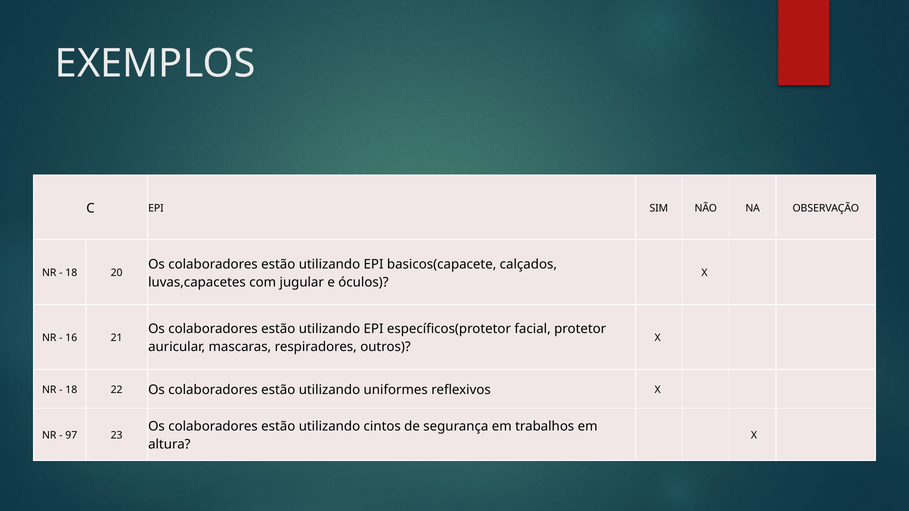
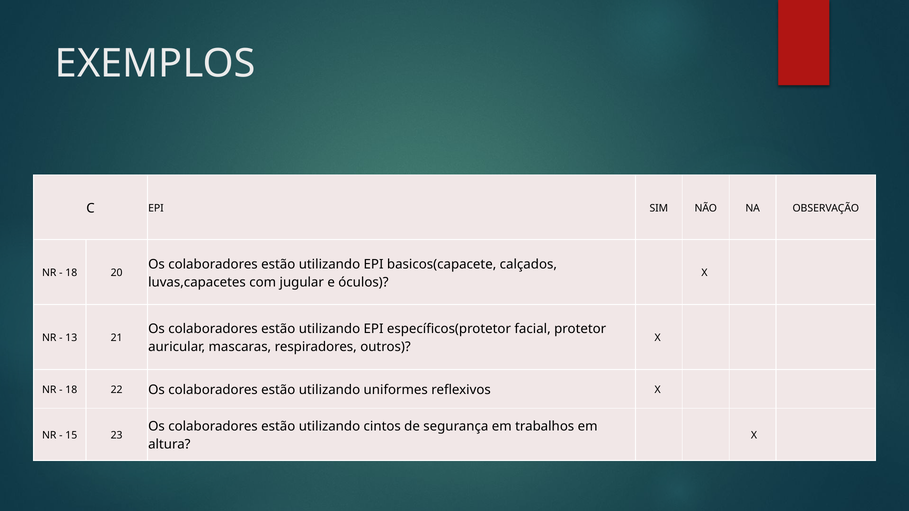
16: 16 -> 13
97: 97 -> 15
